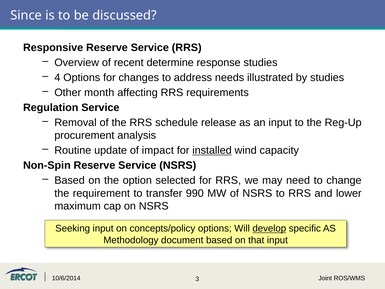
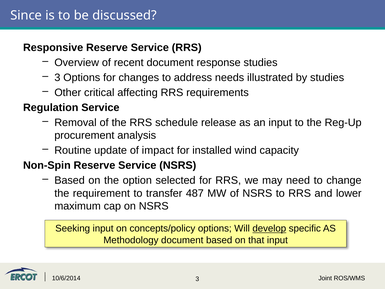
recent determine: determine -> document
4 at (57, 78): 4 -> 3
month: month -> critical
installed underline: present -> none
990: 990 -> 487
